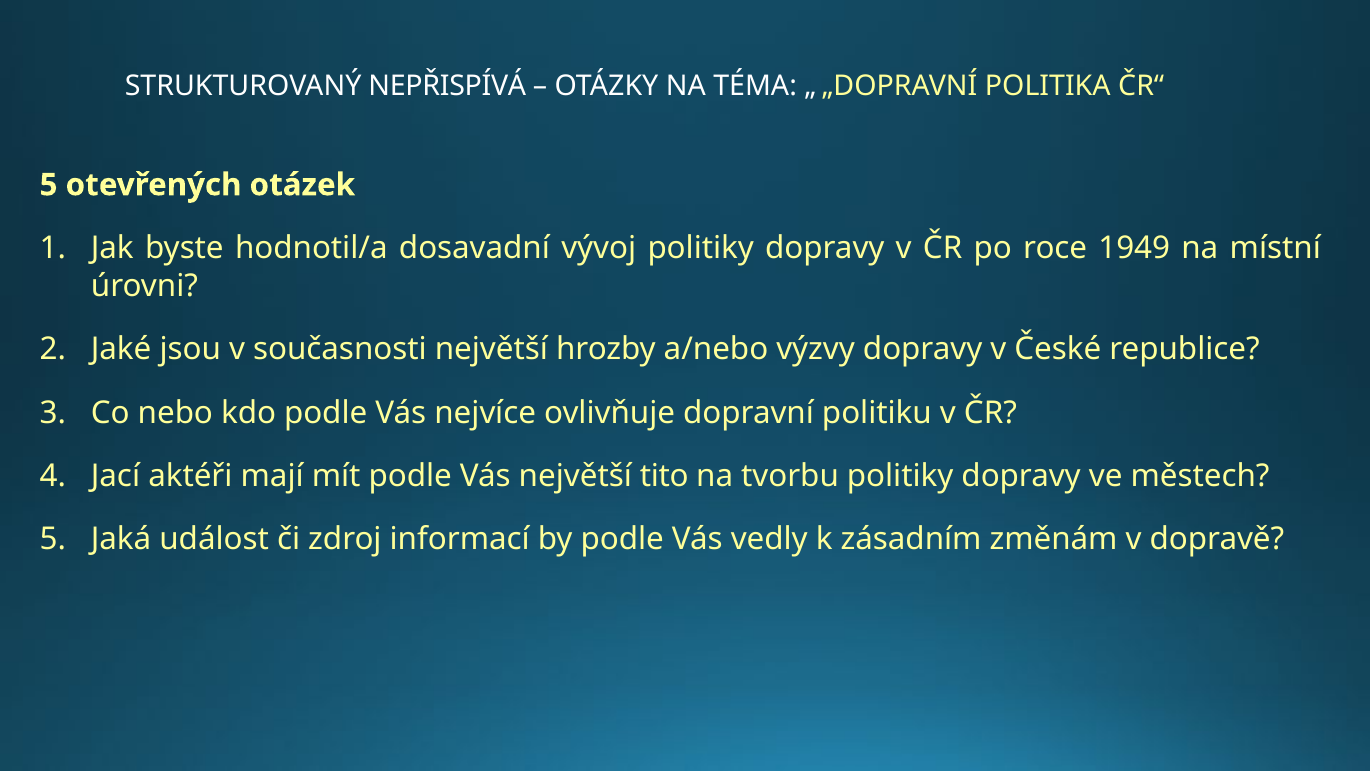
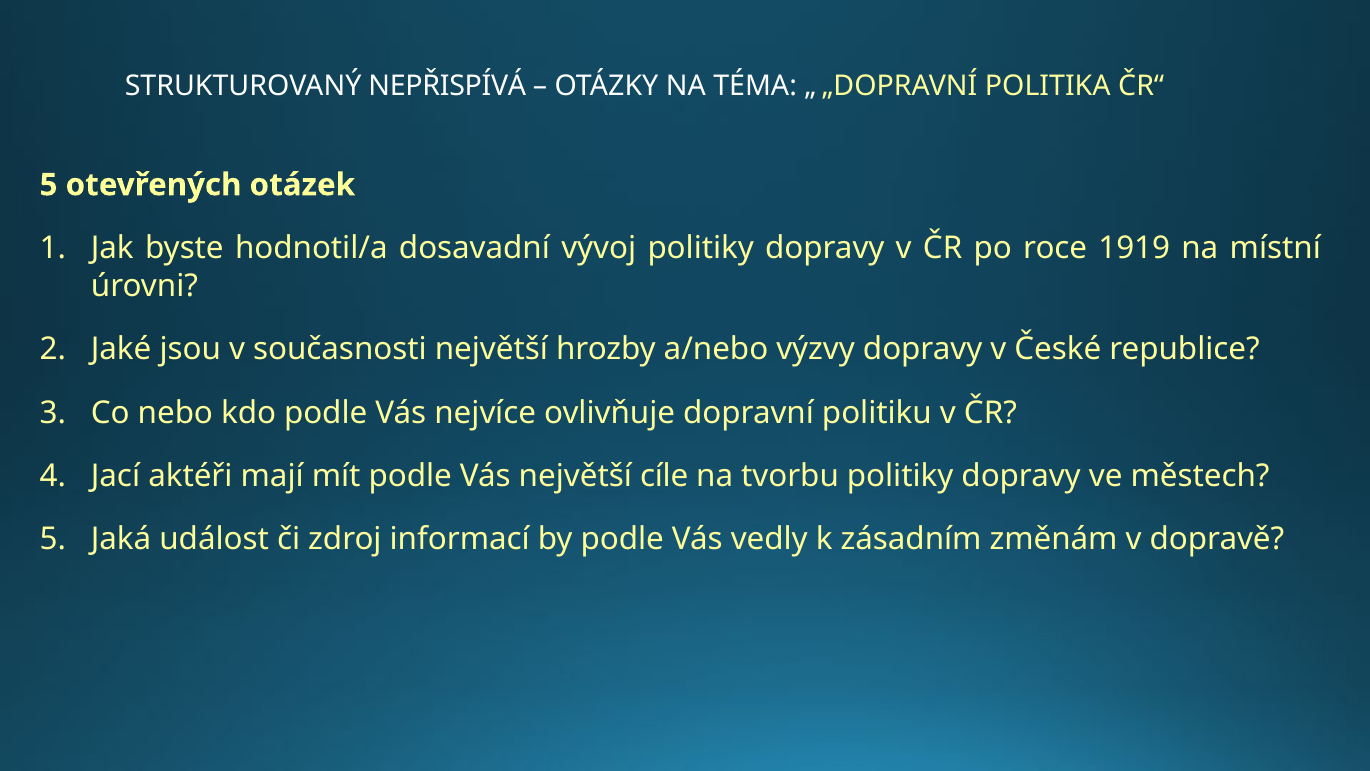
1949: 1949 -> 1919
tito: tito -> cíle
